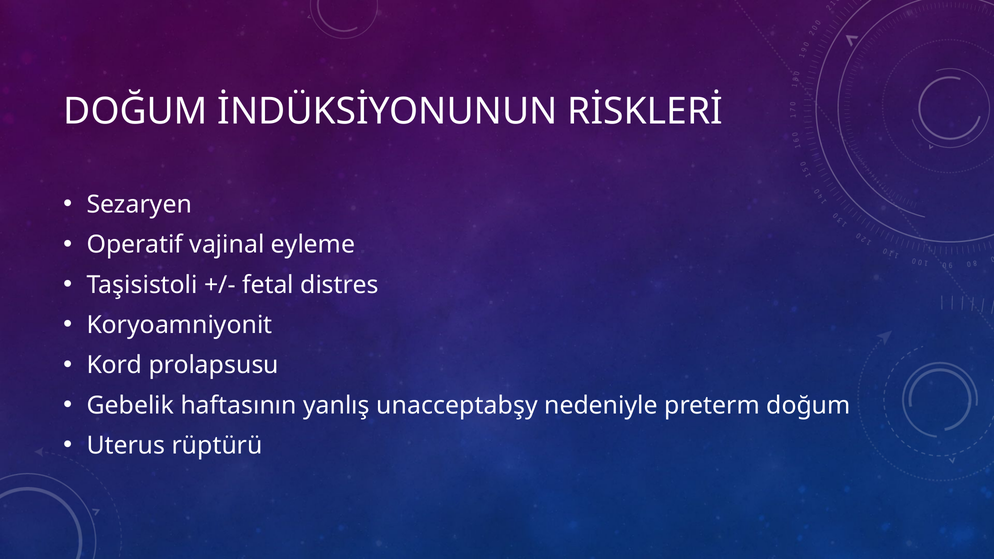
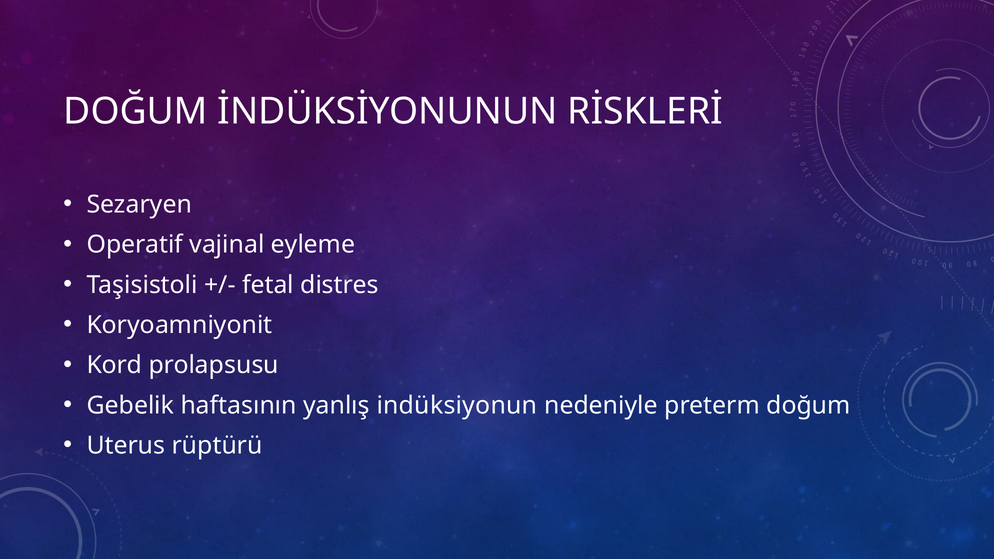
unacceptabşy: unacceptabşy -> indüksiyonun
